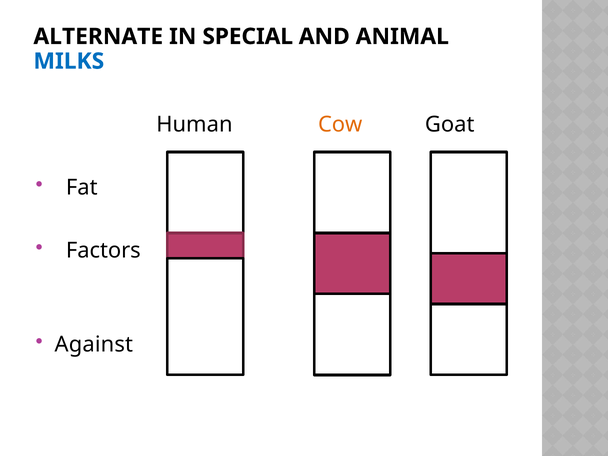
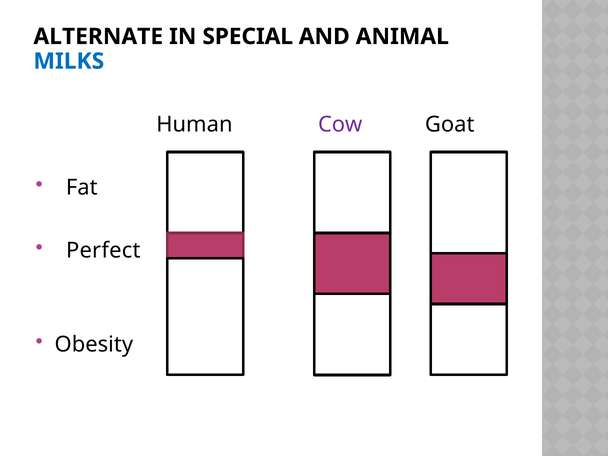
Cow colour: orange -> purple
Factors: Factors -> Perfect
Against: Against -> Obesity
